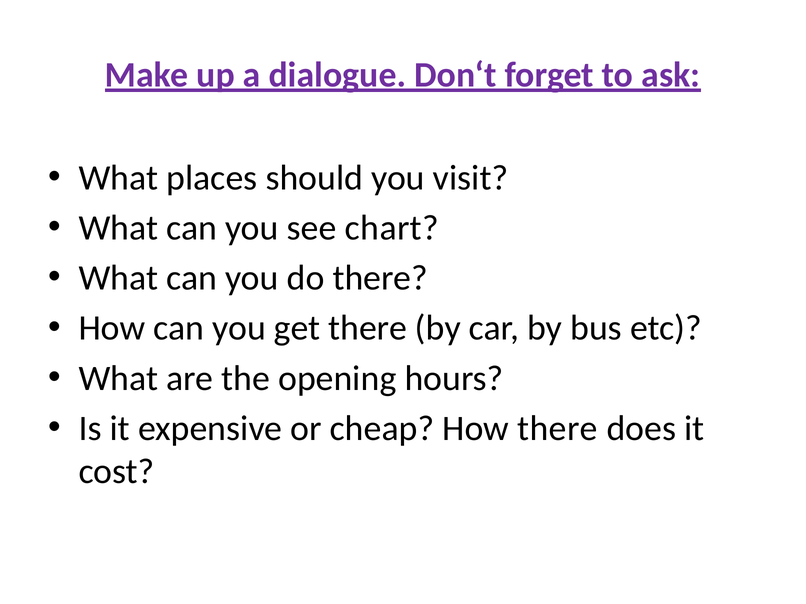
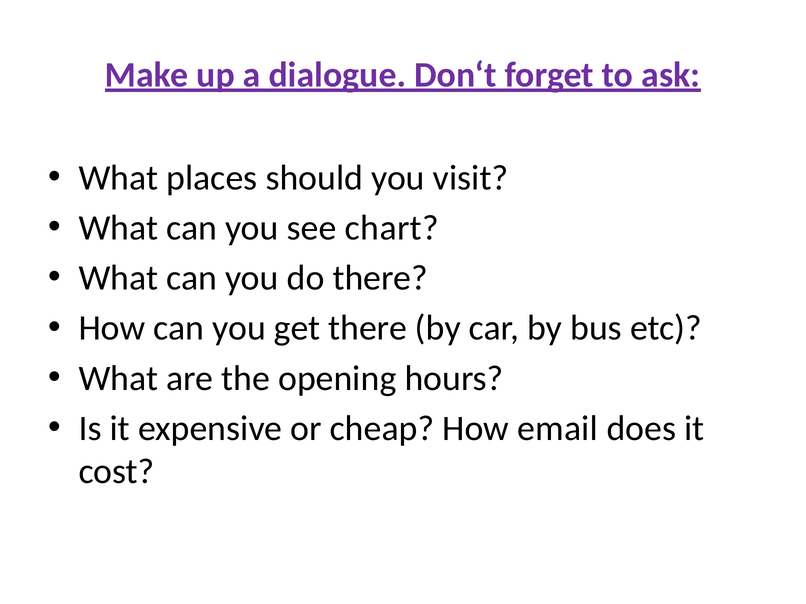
How there: there -> email
